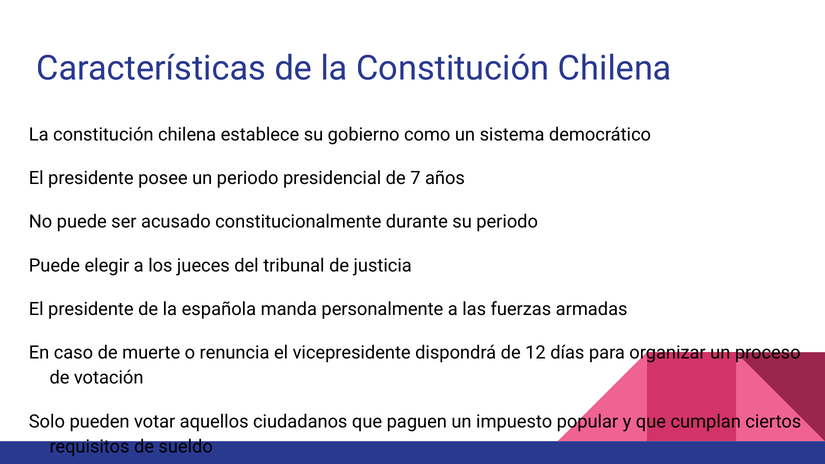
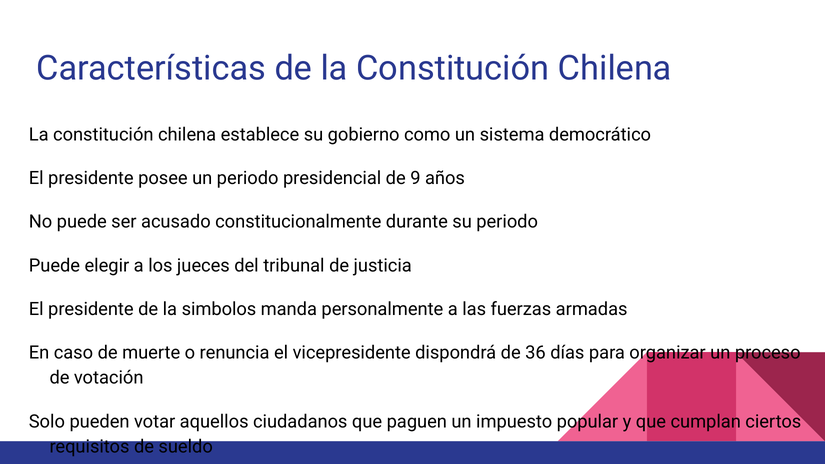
7: 7 -> 9
española: española -> simbolos
12: 12 -> 36
